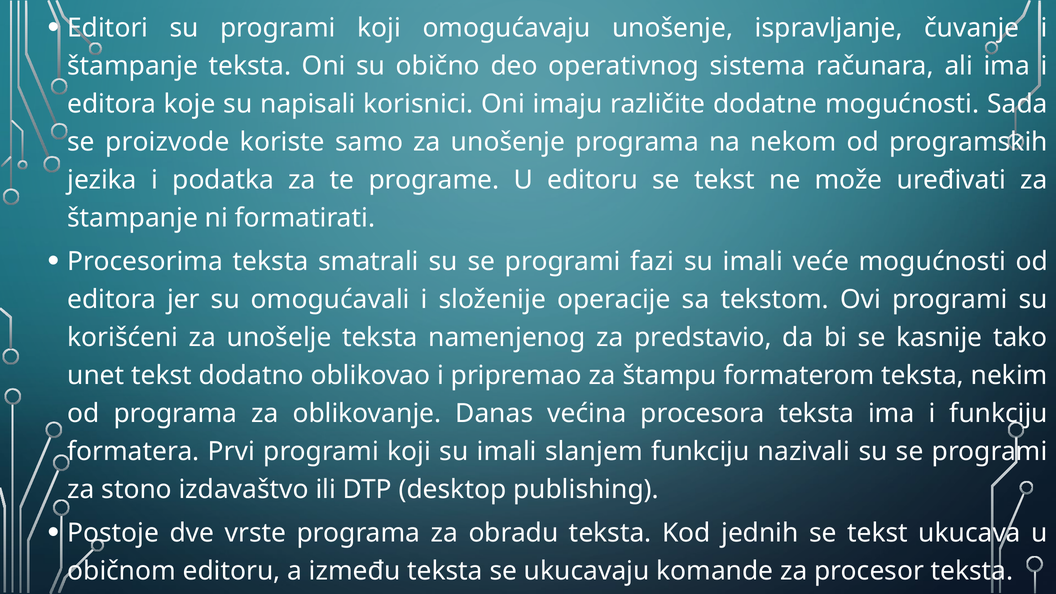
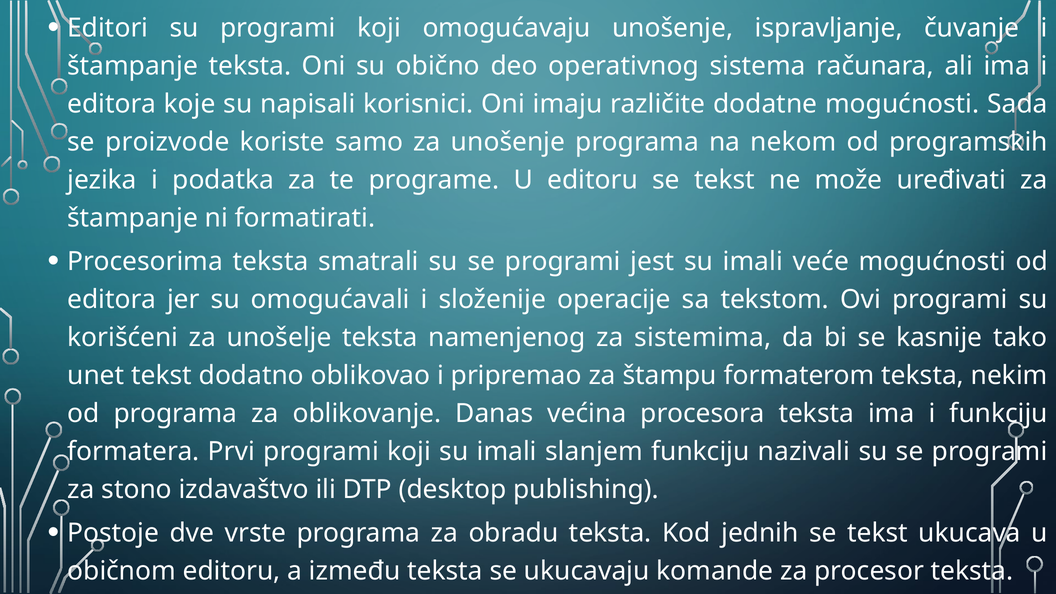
fazi: fazi -> jest
predstavio: predstavio -> sistemima
